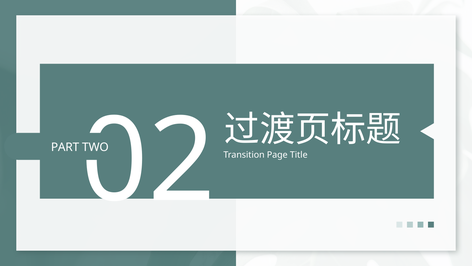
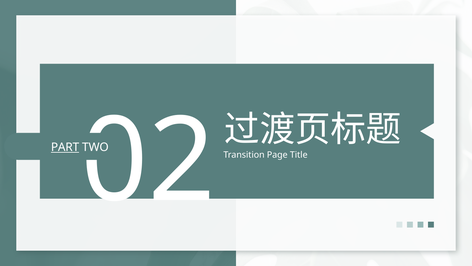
PART underline: none -> present
